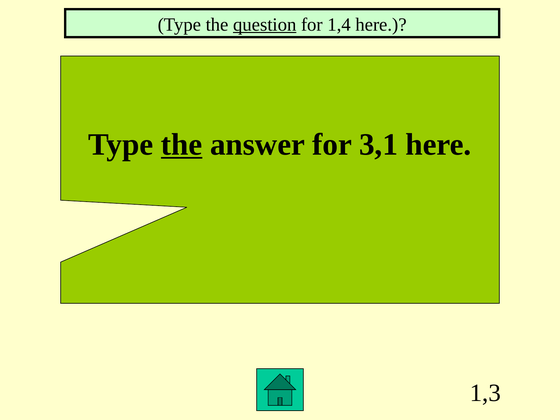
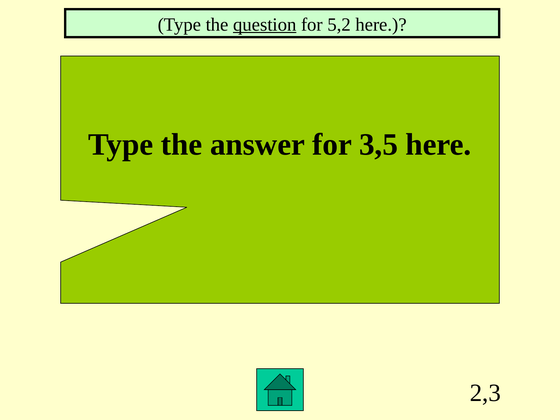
1,4: 1,4 -> 5,2
the at (182, 144) underline: present -> none
3,1: 3,1 -> 3,5
1,3: 1,3 -> 2,3
